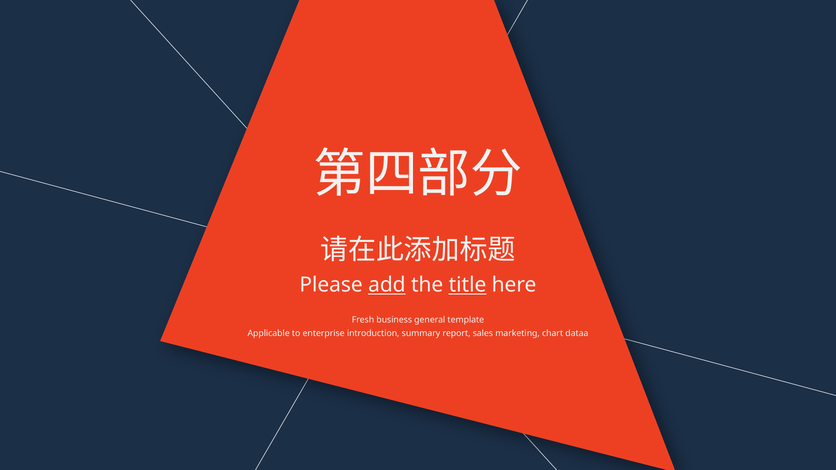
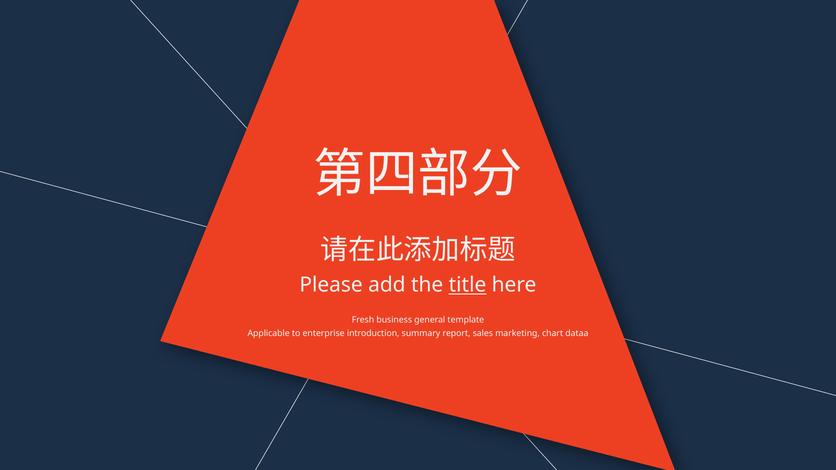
add underline: present -> none
